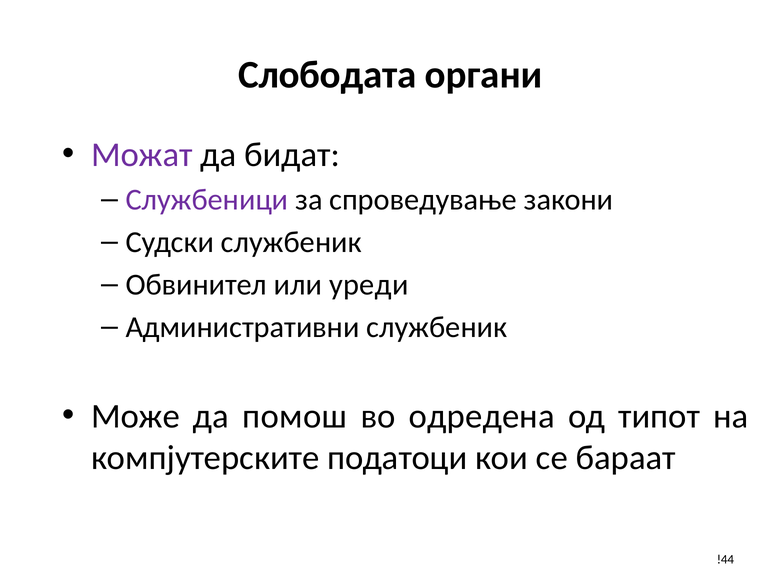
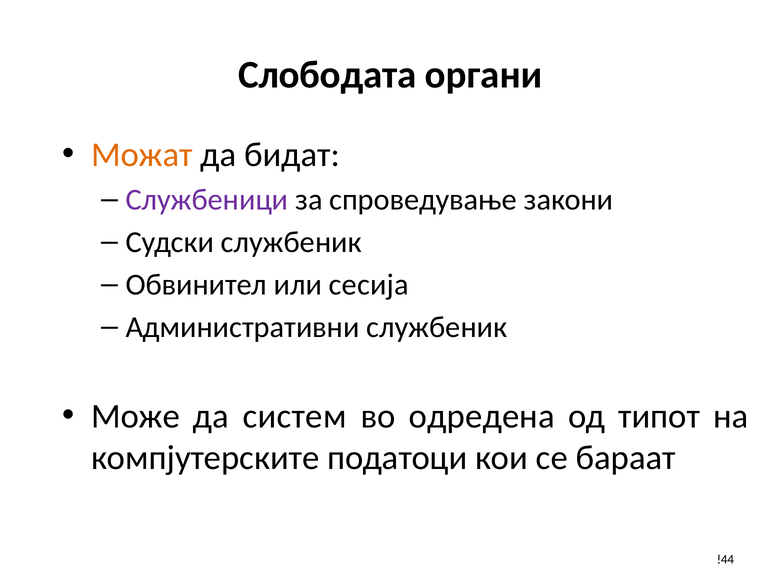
Можат colour: purple -> orange
уреди: уреди -> сесија
помош: помош -> систем
